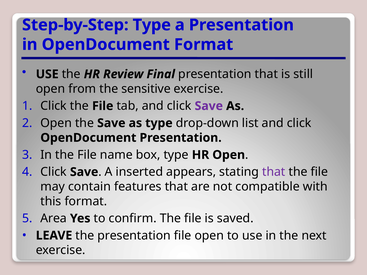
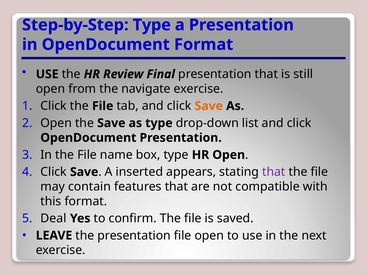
sensitive: sensitive -> navigate
Save at (209, 106) colour: purple -> orange
Area: Area -> Deal
